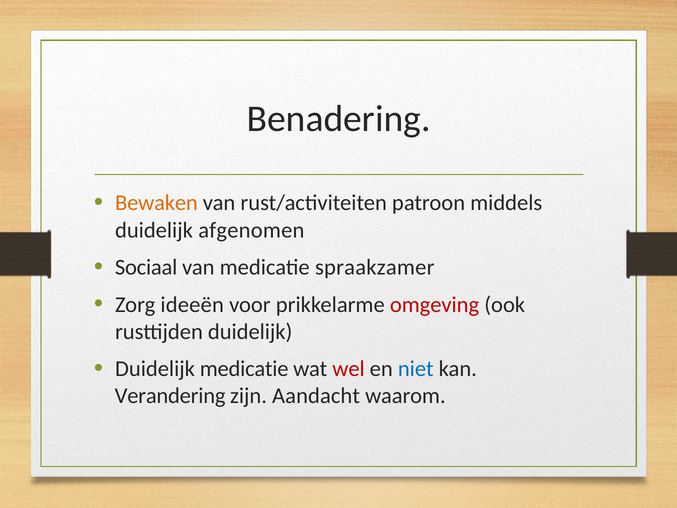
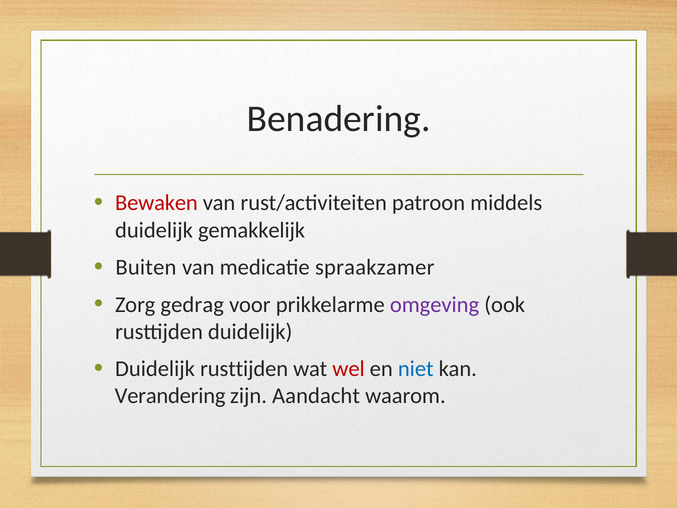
Bewaken colour: orange -> red
afgenomen: afgenomen -> gemakkelijk
Sociaal: Sociaal -> Buiten
ideeën: ideeën -> gedrag
omgeving colour: red -> purple
Duidelijk medicatie: medicatie -> rusttijden
